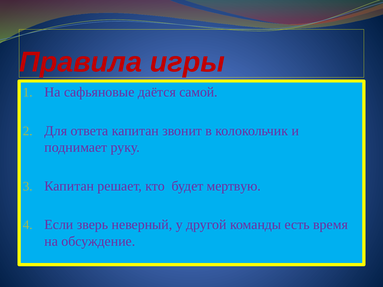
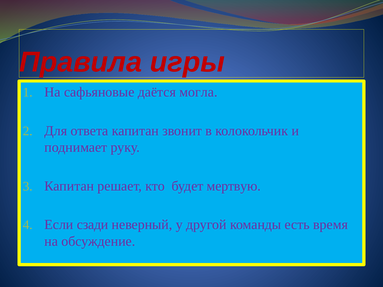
самой: самой -> могла
зверь: зверь -> сзади
